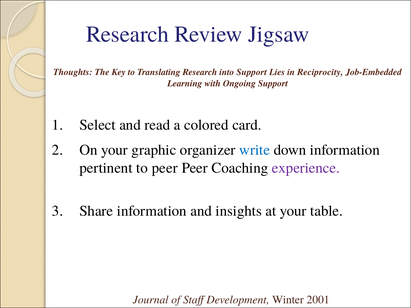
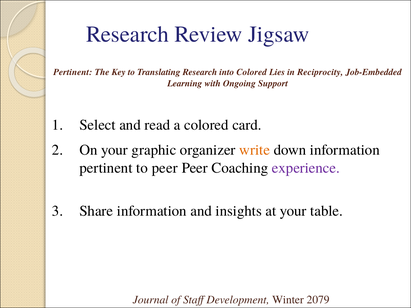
Thoughts at (73, 72): Thoughts -> Pertinent
into Support: Support -> Colored
write colour: blue -> orange
2001: 2001 -> 2079
